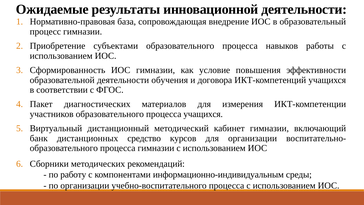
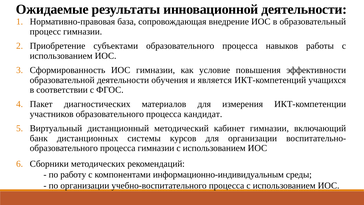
договора: договора -> является
процесса учащихся: учащихся -> кандидат
средство: средство -> системы
